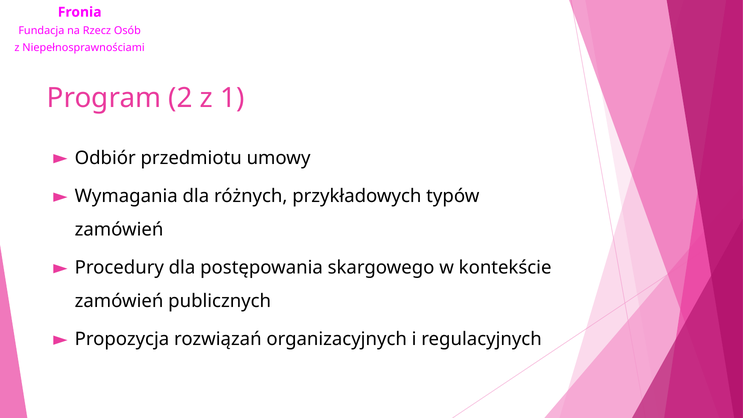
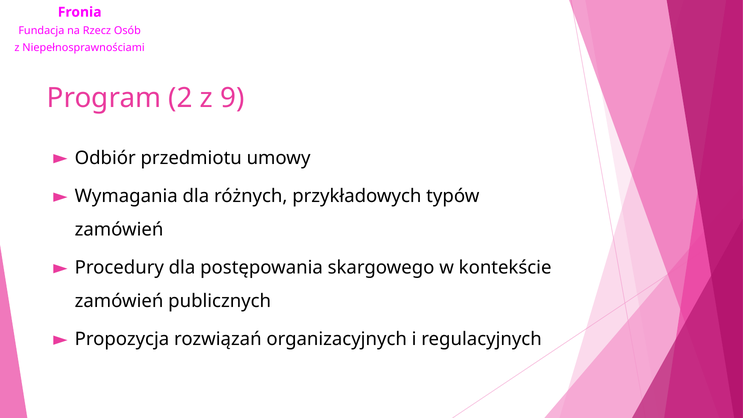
1: 1 -> 9
